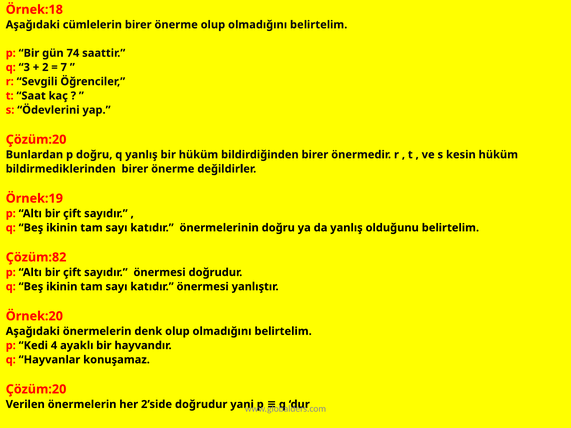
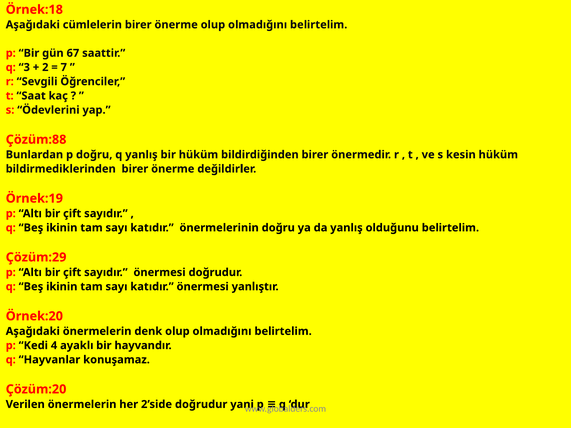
74: 74 -> 67
Çözüm:20 at (36, 140): Çözüm:20 -> Çözüm:88
Çözüm:82: Çözüm:82 -> Çözüm:29
